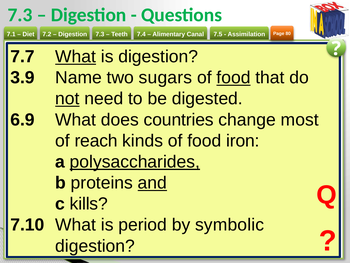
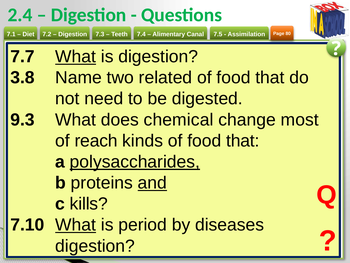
7.3 at (20, 15): 7.3 -> 2.4
3.9: 3.9 -> 3.8
sugars: sugars -> related
food at (233, 78) underline: present -> none
not underline: present -> none
6.9: 6.9 -> 9.3
countries: countries -> chemical
kinds of food iron: iron -> that
What at (76, 225) underline: none -> present
symbolic: symbolic -> diseases
